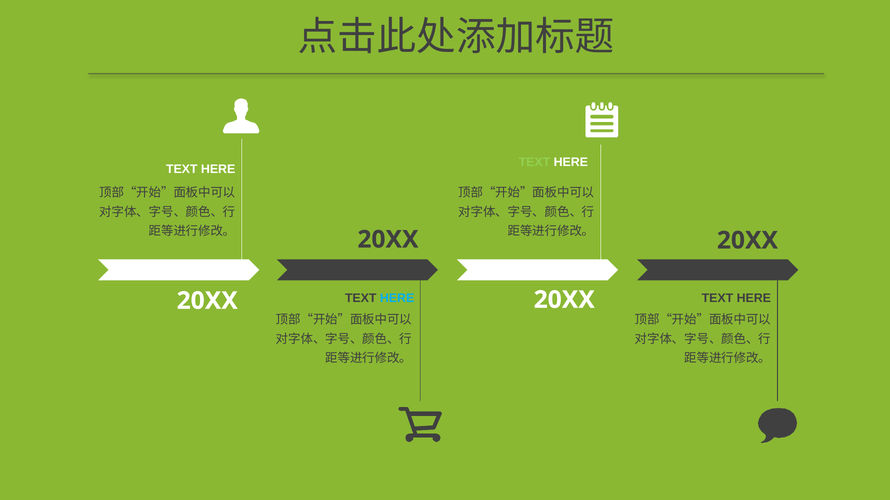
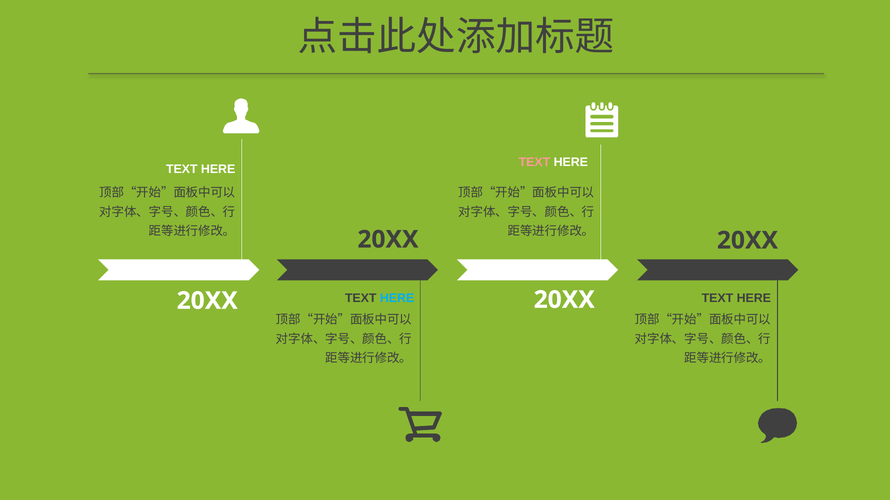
TEXT at (534, 162) colour: light green -> pink
